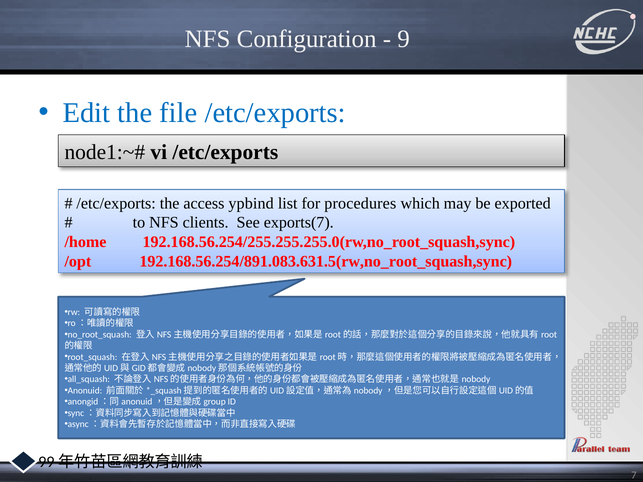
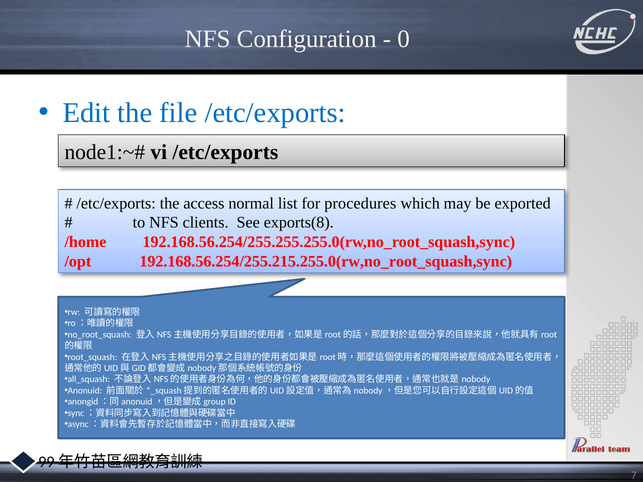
9: 9 -> 0
ypbind: ypbind -> normal
exports(7: exports(7 -> exports(8
192.168.56.254/891.083.631.5(rw,no_root_squash,sync: 192.168.56.254/891.083.631.5(rw,no_root_squash,sync -> 192.168.56.254/255.215.255.0(rw,no_root_squash,sync
